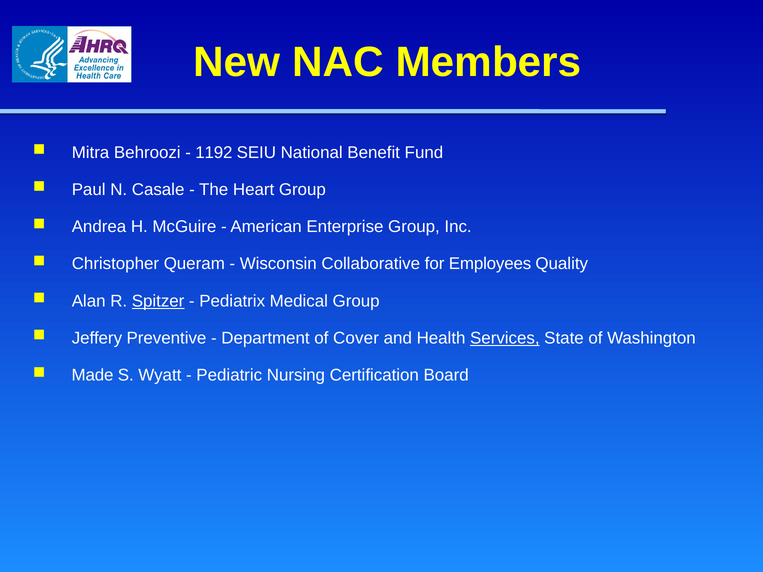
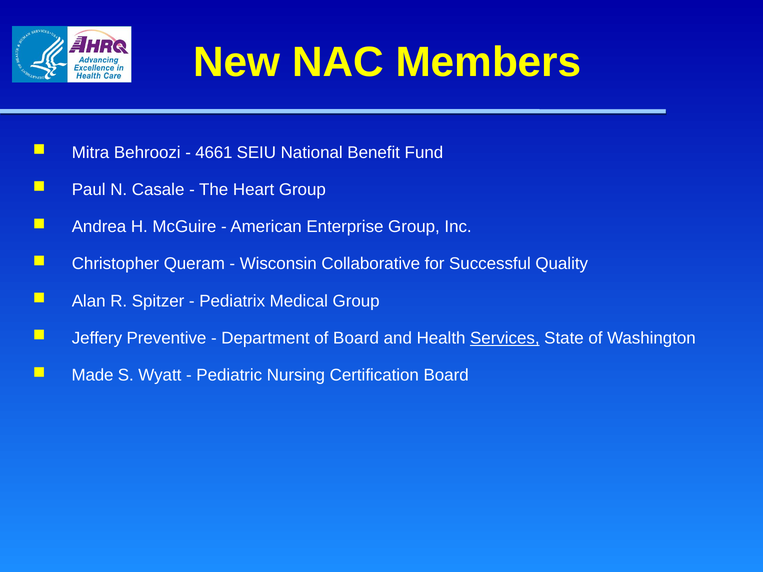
1192: 1192 -> 4661
Employees: Employees -> Successful
Spitzer underline: present -> none
of Cover: Cover -> Board
